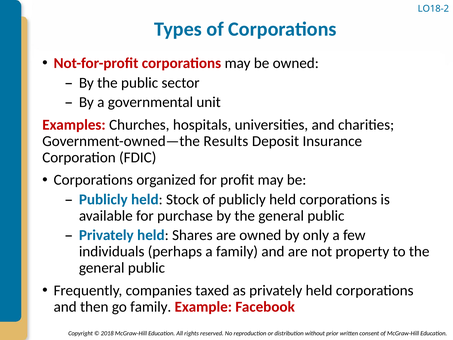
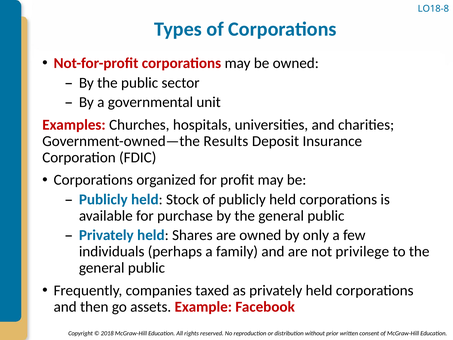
LO18-2: LO18-2 -> LO18-8
property: property -> privilege
go family: family -> assets
